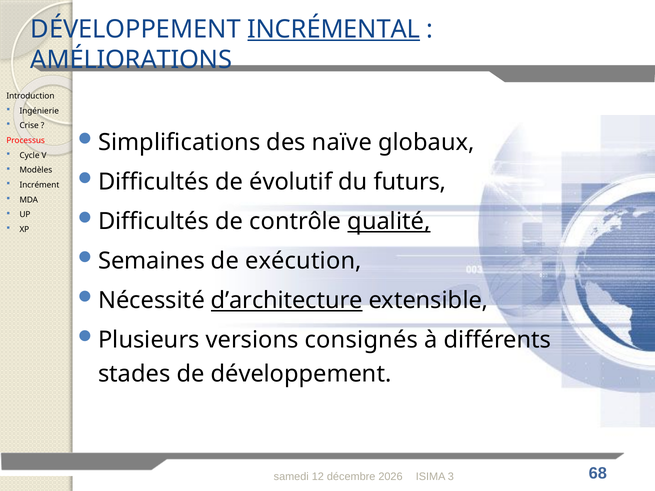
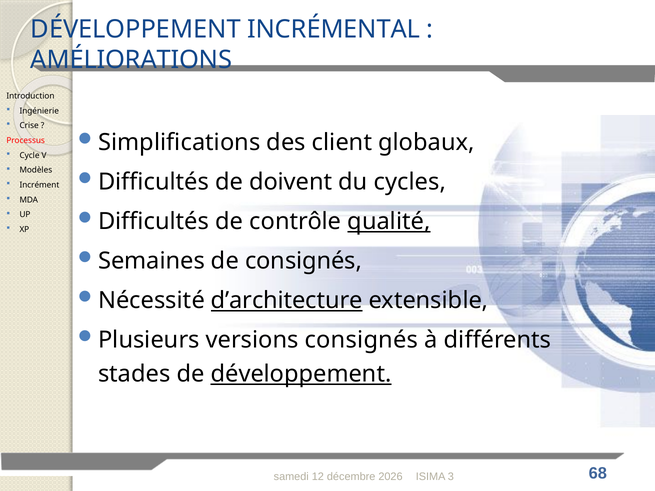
INCRÉMENTAL underline: present -> none
naïve: naïve -> client
évolutif: évolutif -> doivent
futurs: futurs -> cycles
de exécution: exécution -> consignés
développement at (301, 374) underline: none -> present
